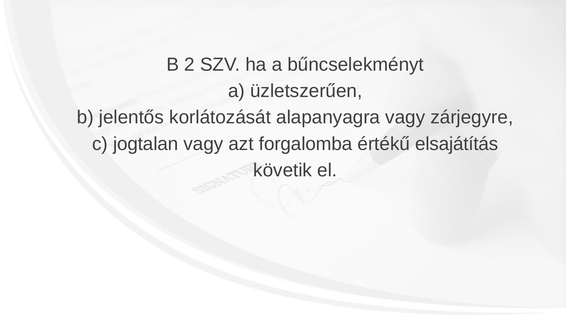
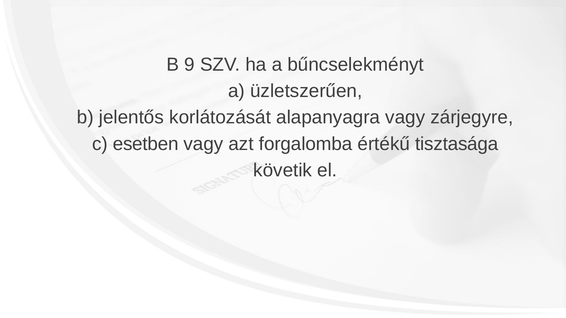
2: 2 -> 9
jogtalan: jogtalan -> esetben
elsajátítás: elsajátítás -> tisztasága
